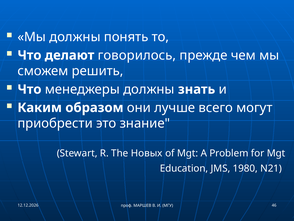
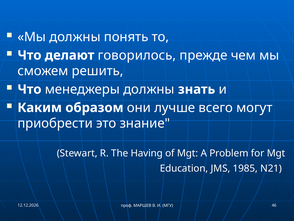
Новых: Новых -> Having
1980: 1980 -> 1985
